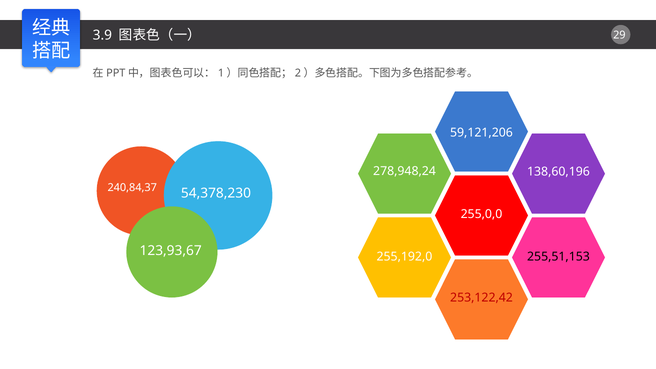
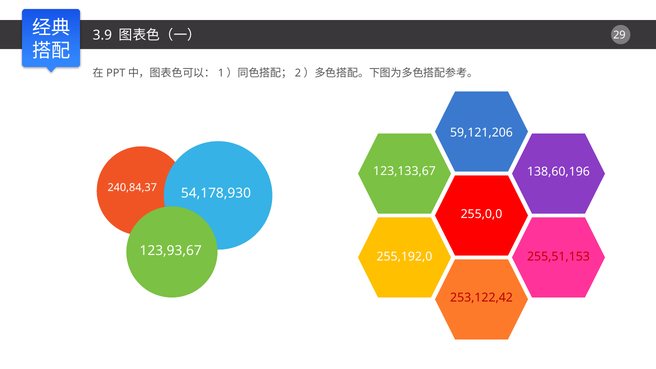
278,948,24: 278,948,24 -> 123,133,67
54,378,230: 54,378,230 -> 54,178,930
255,51,153 colour: black -> red
